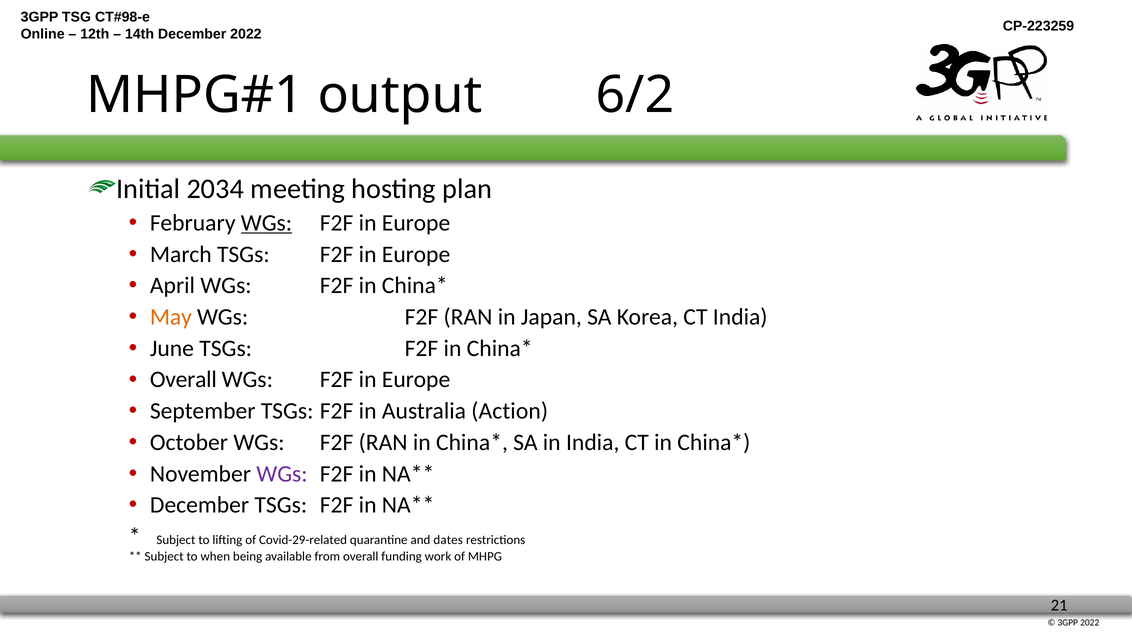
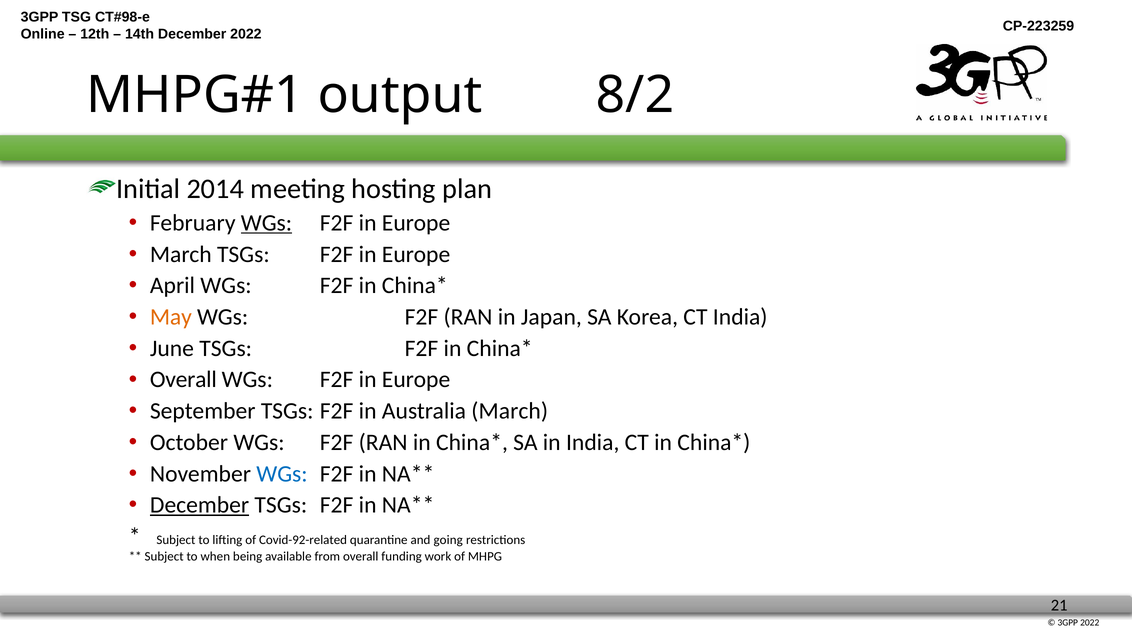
6/2: 6/2 -> 8/2
2034: 2034 -> 2014
Australia Action: Action -> March
WGs at (282, 474) colour: purple -> blue
December at (200, 505) underline: none -> present
Covid-29-related: Covid-29-related -> Covid-92-related
dates: dates -> going
